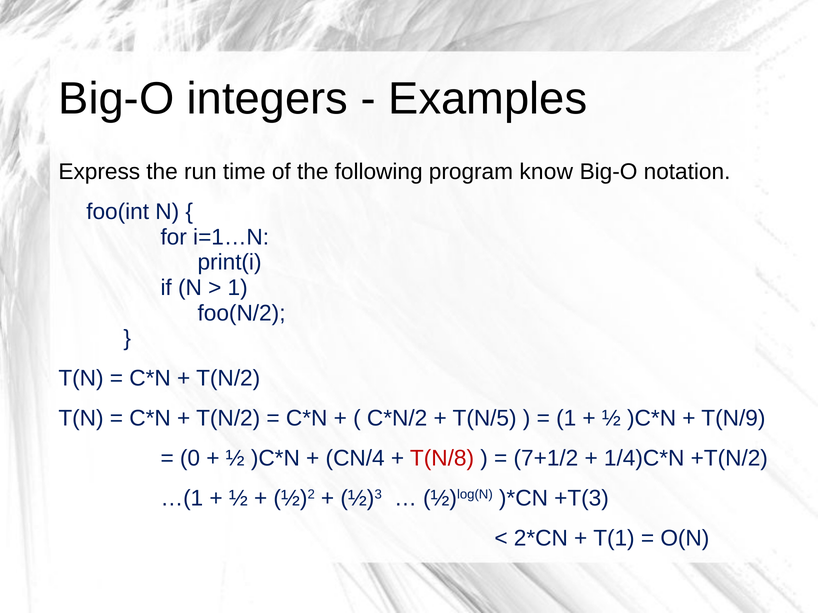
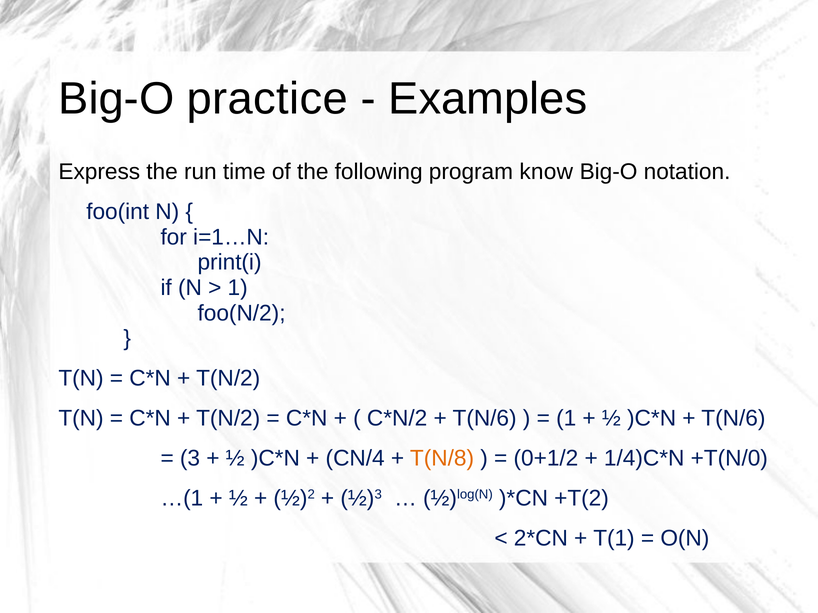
integers: integers -> practice
T(N/5 at (485, 419): T(N/5 -> T(N/6
T(N/9 at (733, 419): T(N/9 -> T(N/6
0: 0 -> 3
T(N/8 colour: red -> orange
7+1/2: 7+1/2 -> 0+1/2
+T(N/2: +T(N/2 -> +T(N/0
+T(3: +T(3 -> +T(2
